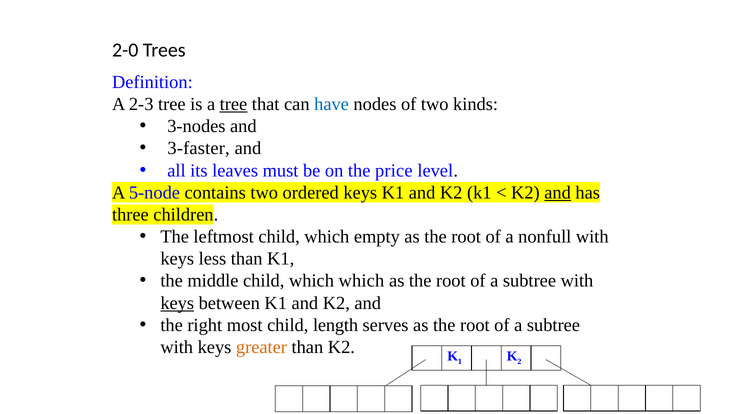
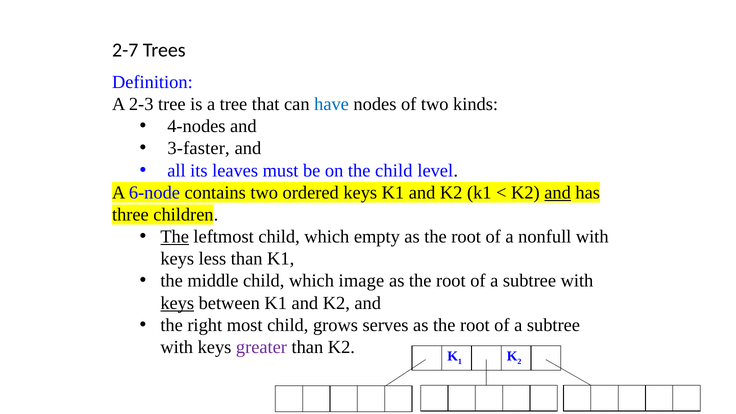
2-0: 2-0 -> 2-7
tree at (233, 104) underline: present -> none
3-nodes: 3-nodes -> 4-nodes
the price: price -> child
5-node: 5-node -> 6-node
The at (175, 237) underline: none -> present
which which: which -> image
length: length -> grows
greater colour: orange -> purple
